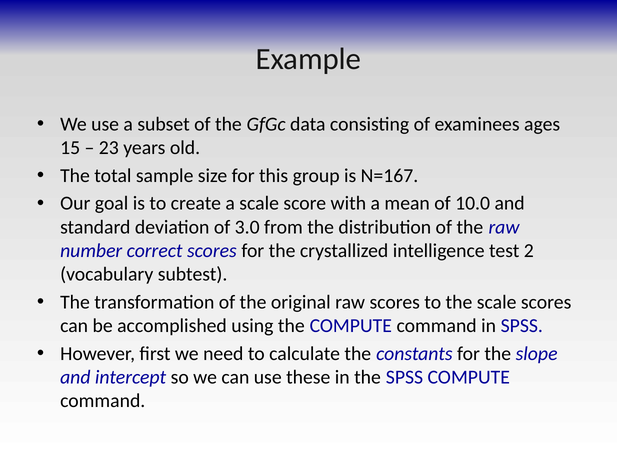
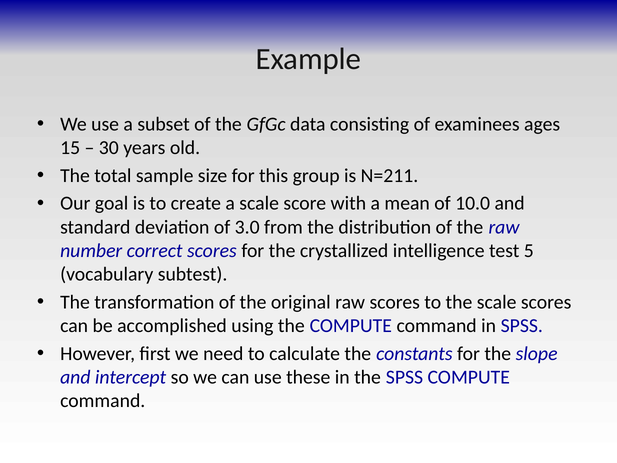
23: 23 -> 30
N=167: N=167 -> N=211
2: 2 -> 5
